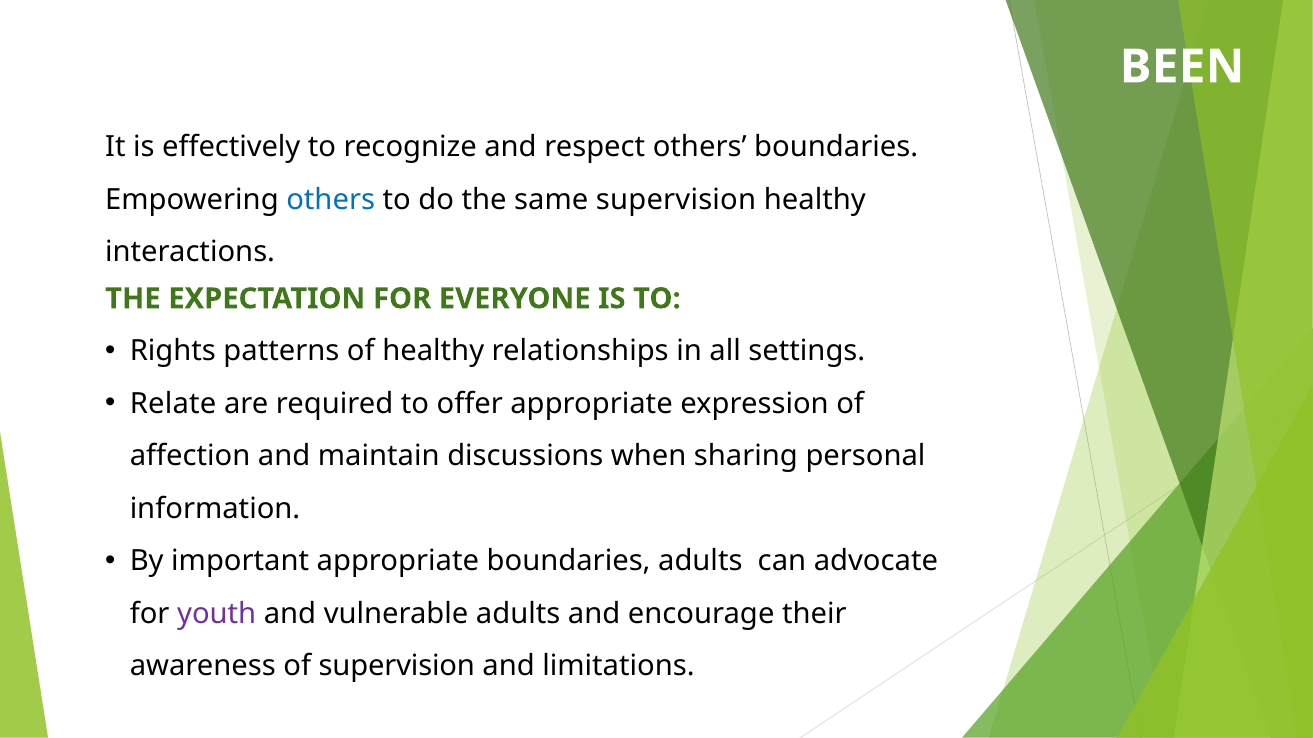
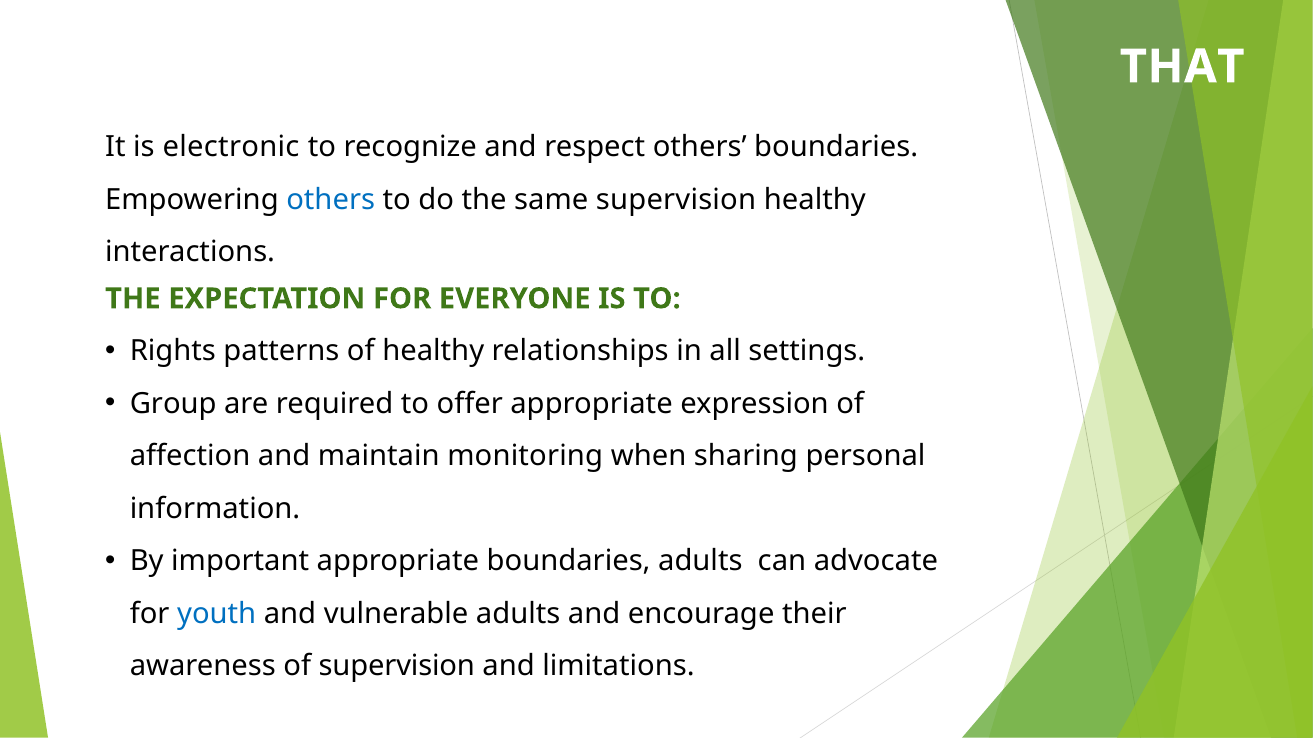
BEEN: BEEN -> THAT
effectively: effectively -> electronic
Relate: Relate -> Group
discussions: discussions -> monitoring
youth colour: purple -> blue
